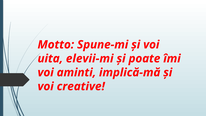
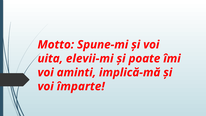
creative: creative -> împarte
